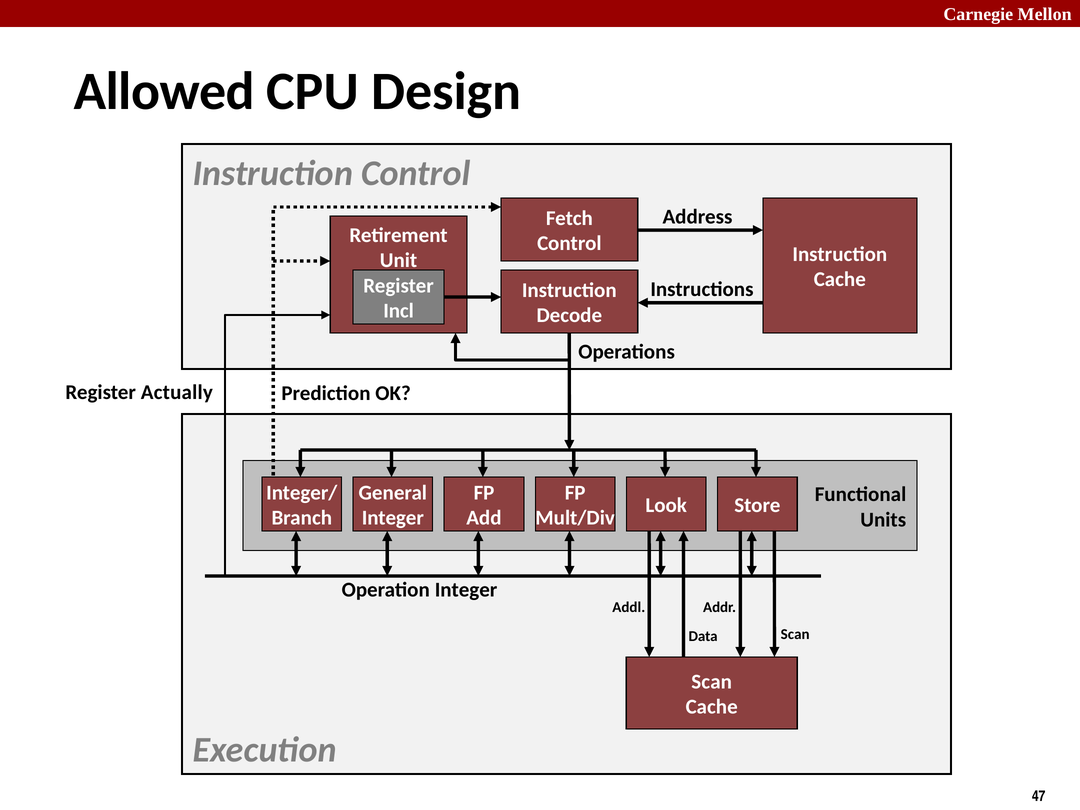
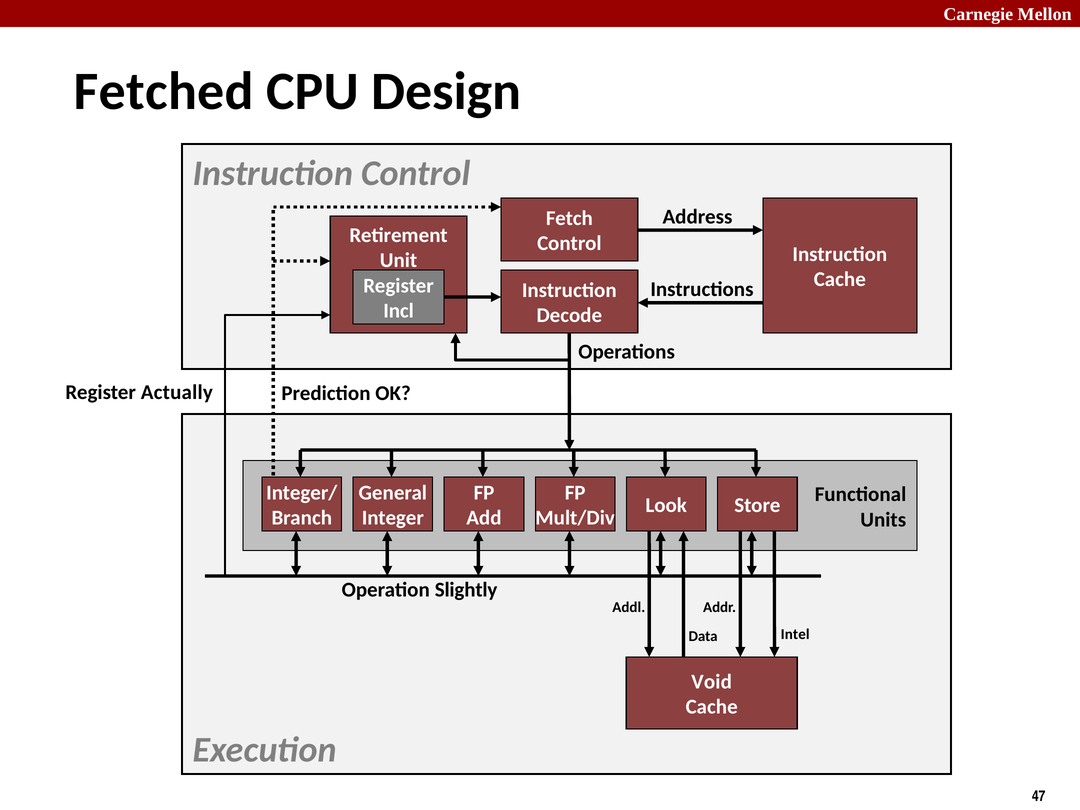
Allowed: Allowed -> Fetched
Operation Integer: Integer -> Slightly
Scan at (795, 634): Scan -> Intel
Scan at (712, 682): Scan -> Void
